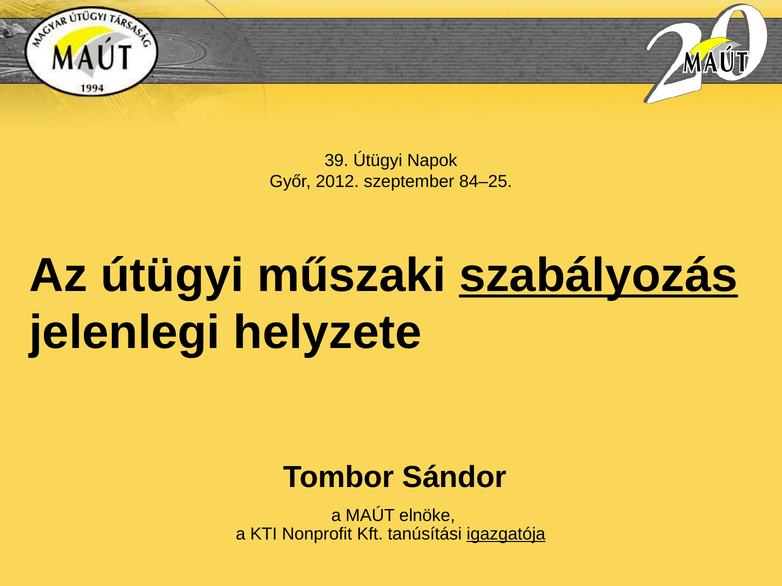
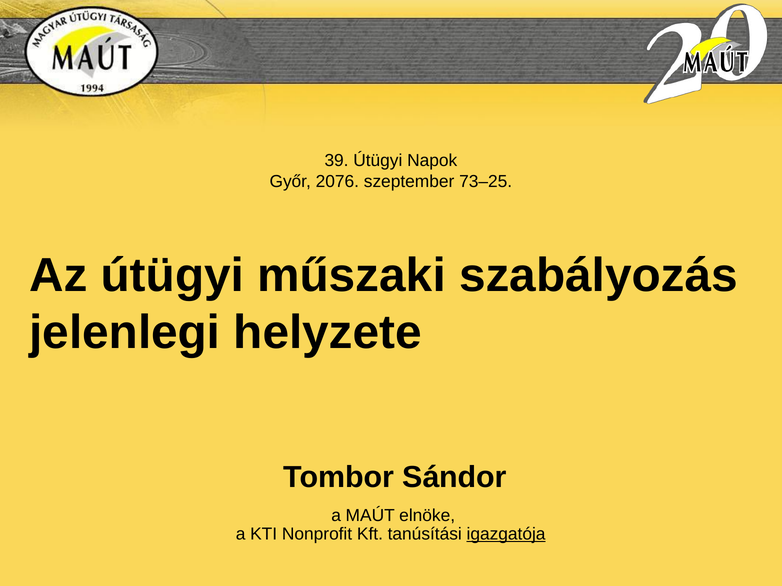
2012: 2012 -> 2076
84–25: 84–25 -> 73–25
szabályozás underline: present -> none
